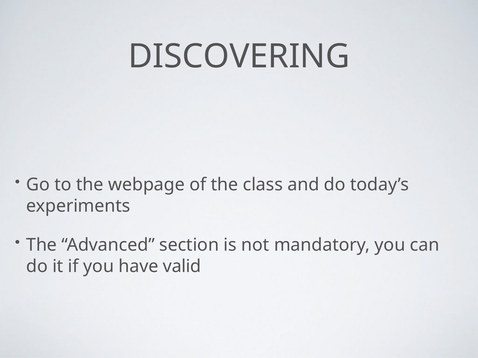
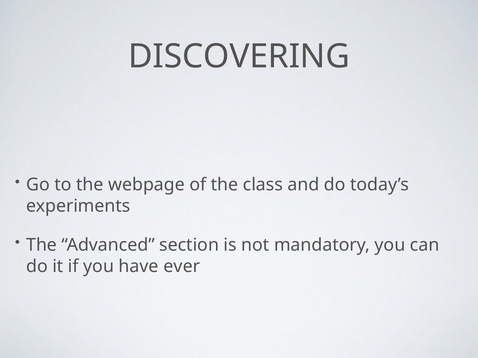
valid: valid -> ever
